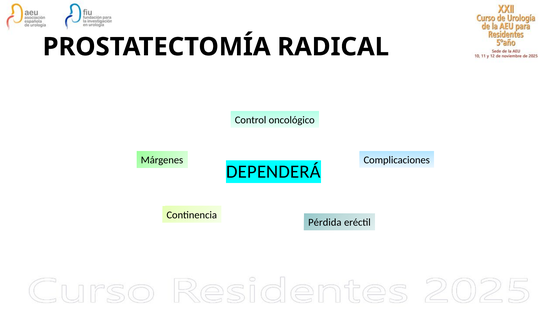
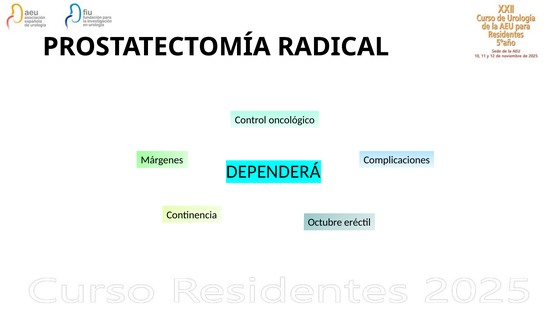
Pérdida: Pérdida -> Octubre
